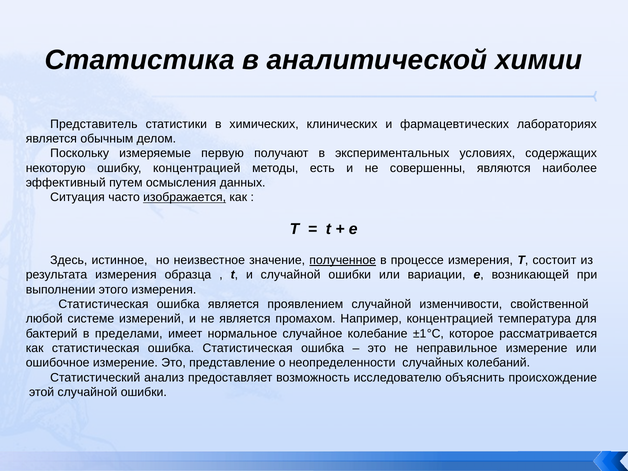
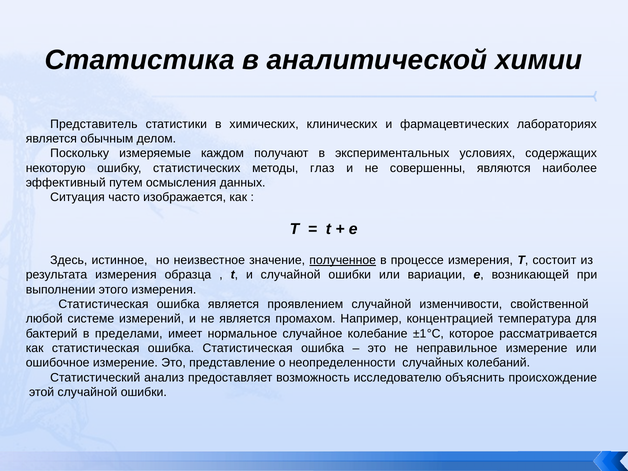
первую: первую -> каждом
ошибку концентрацией: концентрацией -> статистических
есть: есть -> глаз
изображается underline: present -> none
